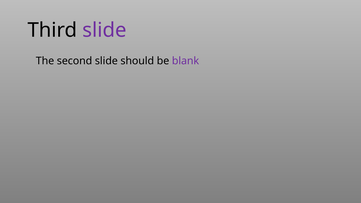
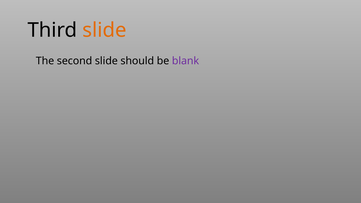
slide at (104, 30) colour: purple -> orange
